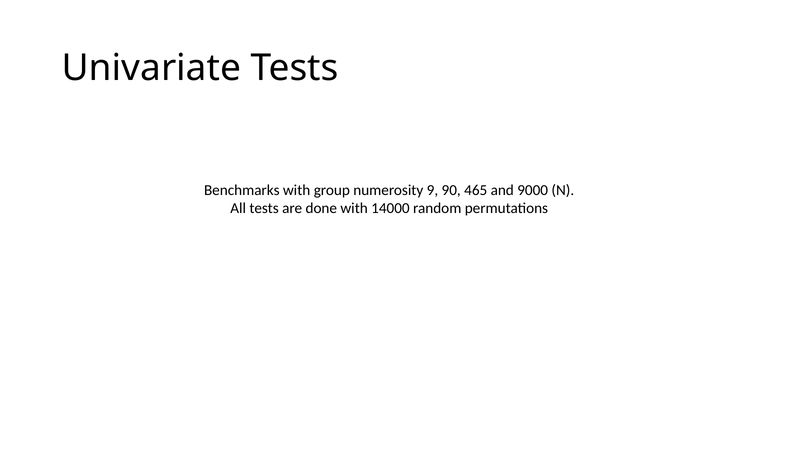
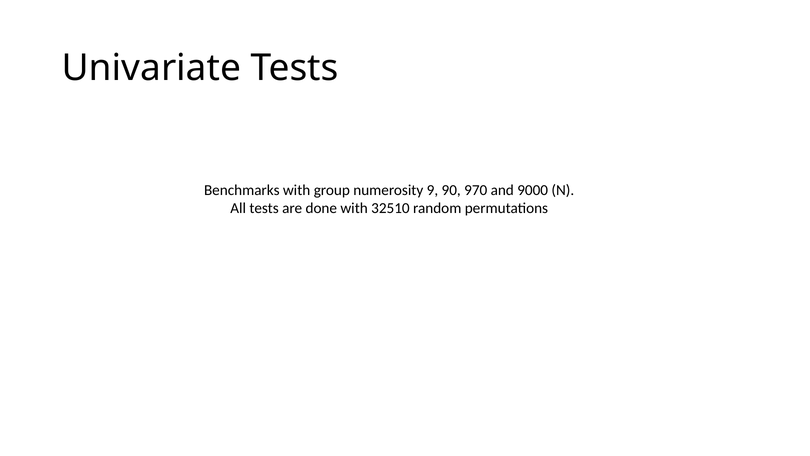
465: 465 -> 970
14000: 14000 -> 32510
